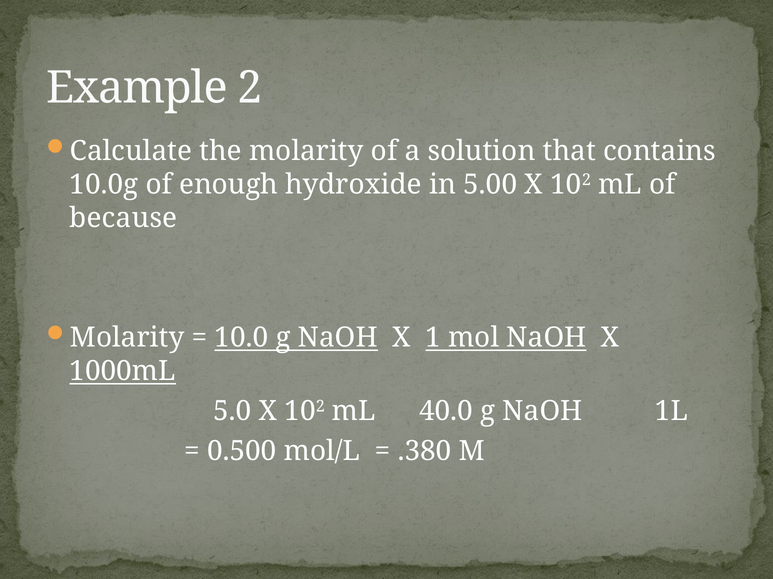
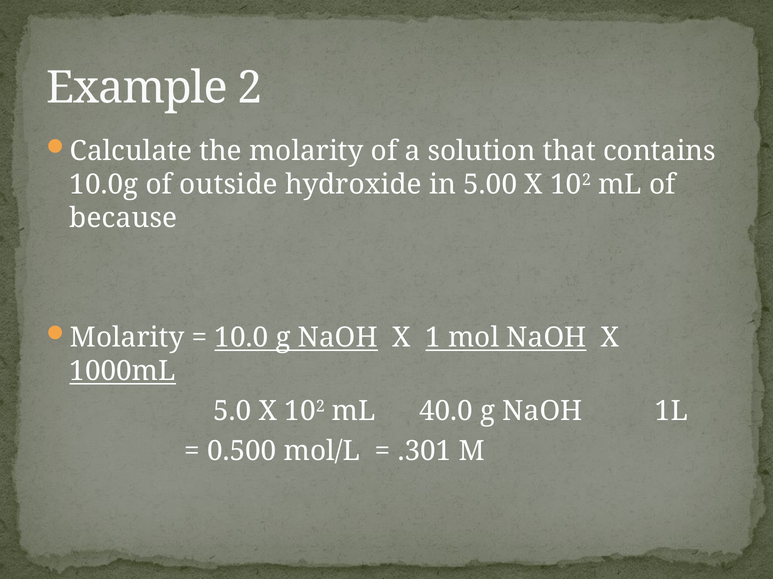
enough: enough -> outside
.380: .380 -> .301
